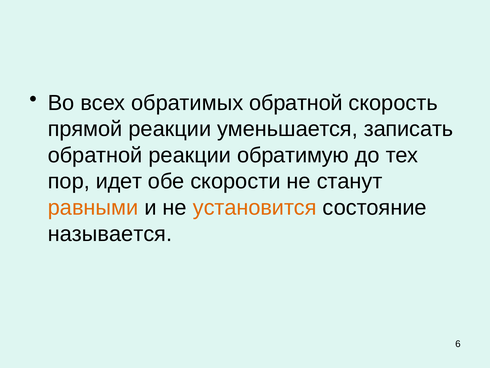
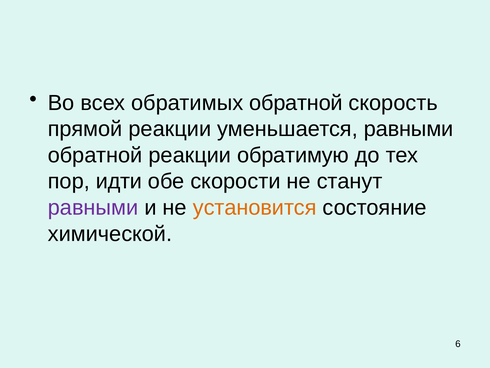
уменьшается записать: записать -> равными
идет: идет -> идти
равными at (93, 207) colour: orange -> purple
называется: называется -> химической
